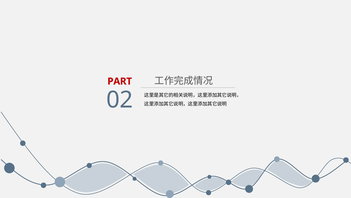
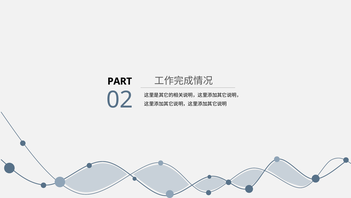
PART colour: red -> black
